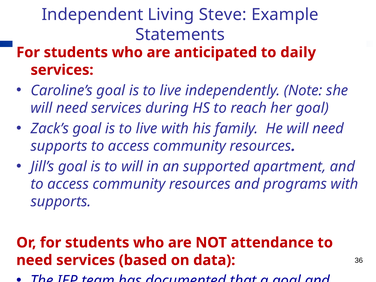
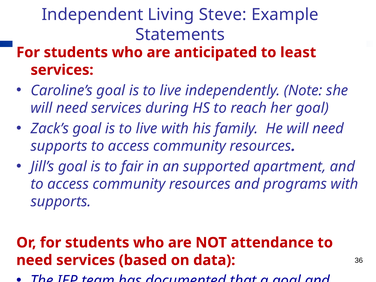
daily: daily -> least
to will: will -> fair
